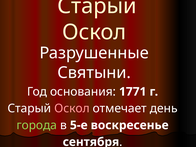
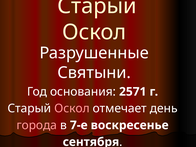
1771: 1771 -> 2571
города colour: light green -> pink
5-е: 5-е -> 7-е
